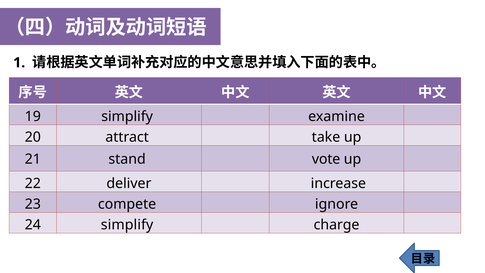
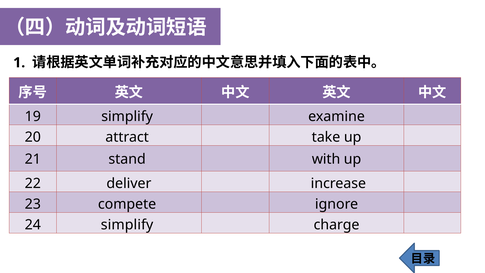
vote: vote -> with
